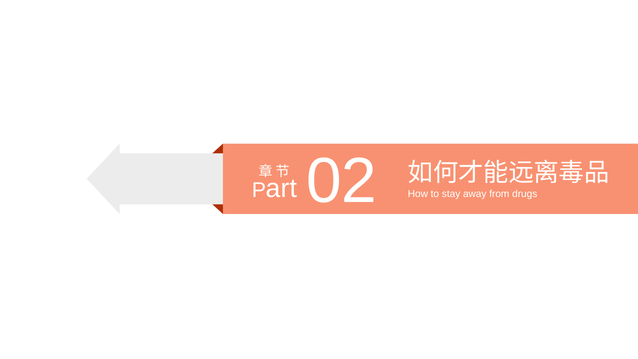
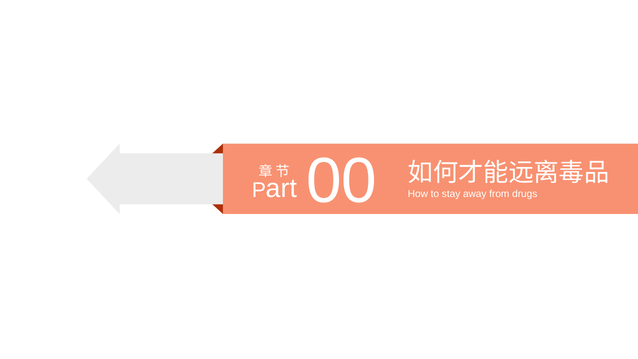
02: 02 -> 00
